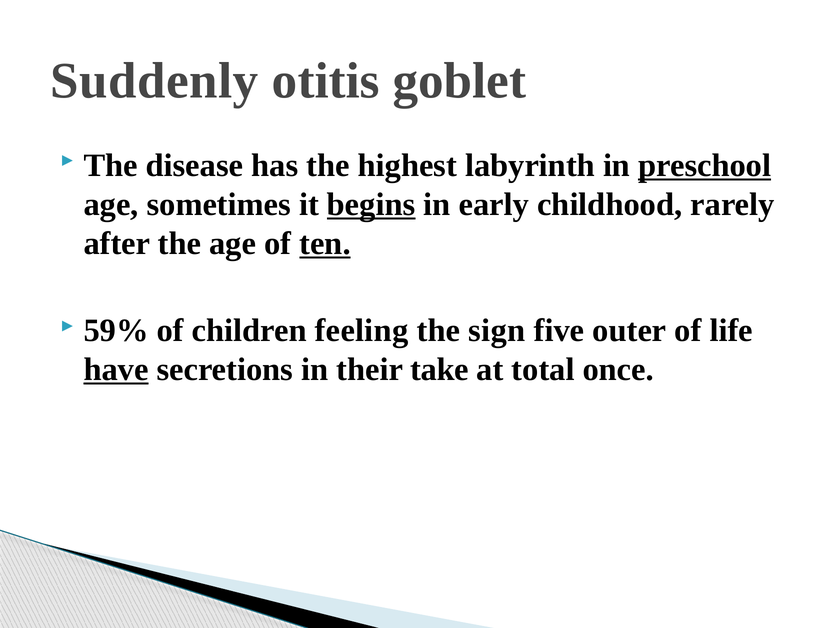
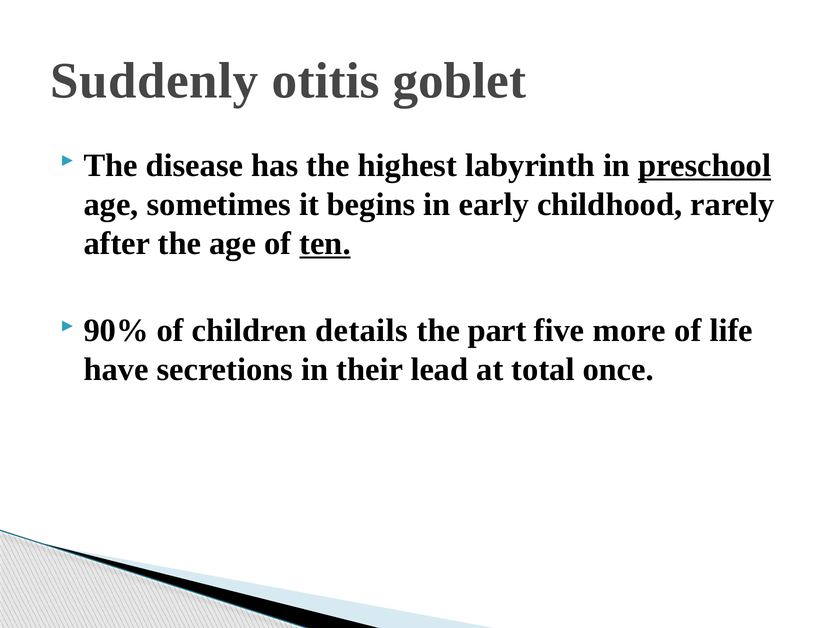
begins underline: present -> none
59%: 59% -> 90%
feeling: feeling -> details
sign: sign -> part
outer: outer -> more
have underline: present -> none
take: take -> lead
